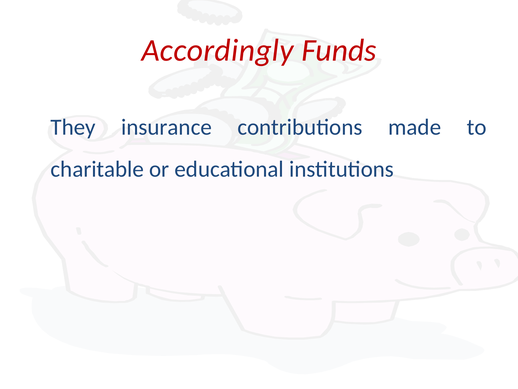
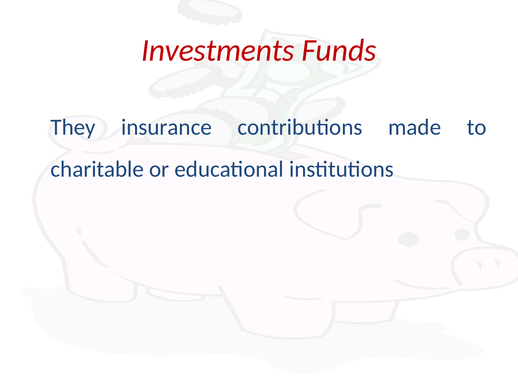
Accordingly: Accordingly -> Investments
